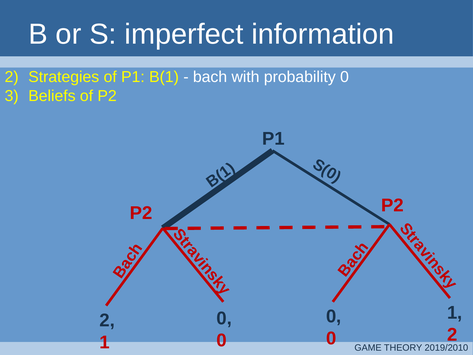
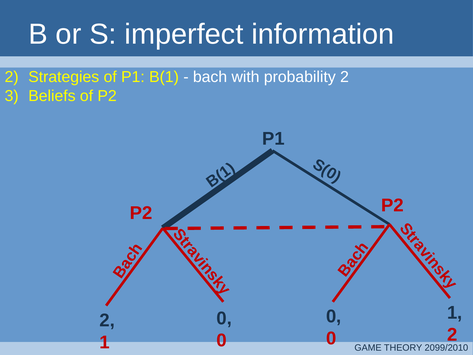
probability 0: 0 -> 2
2019/2010: 2019/2010 -> 2099/2010
